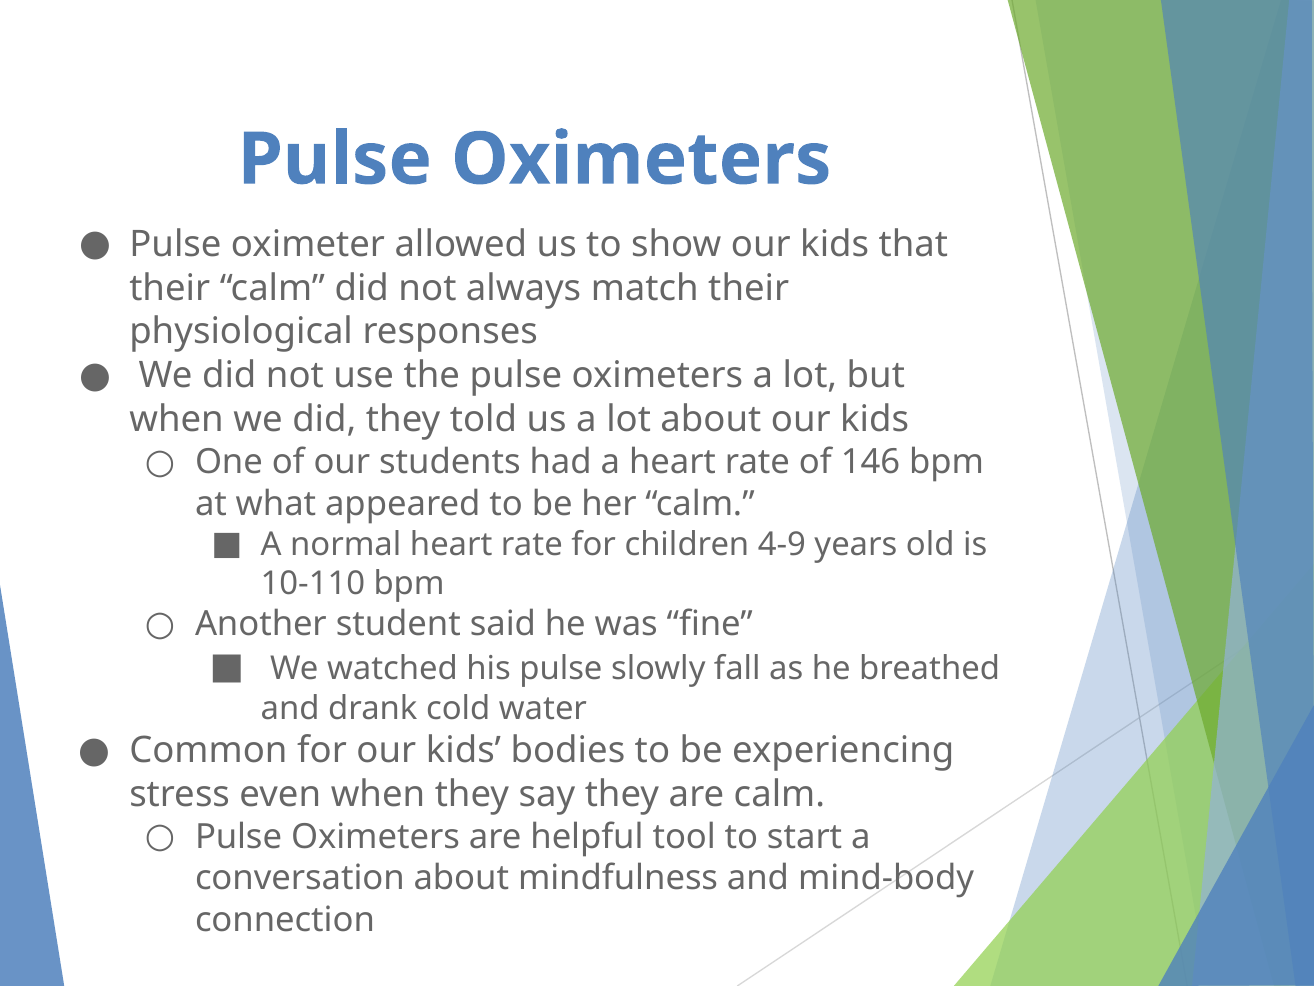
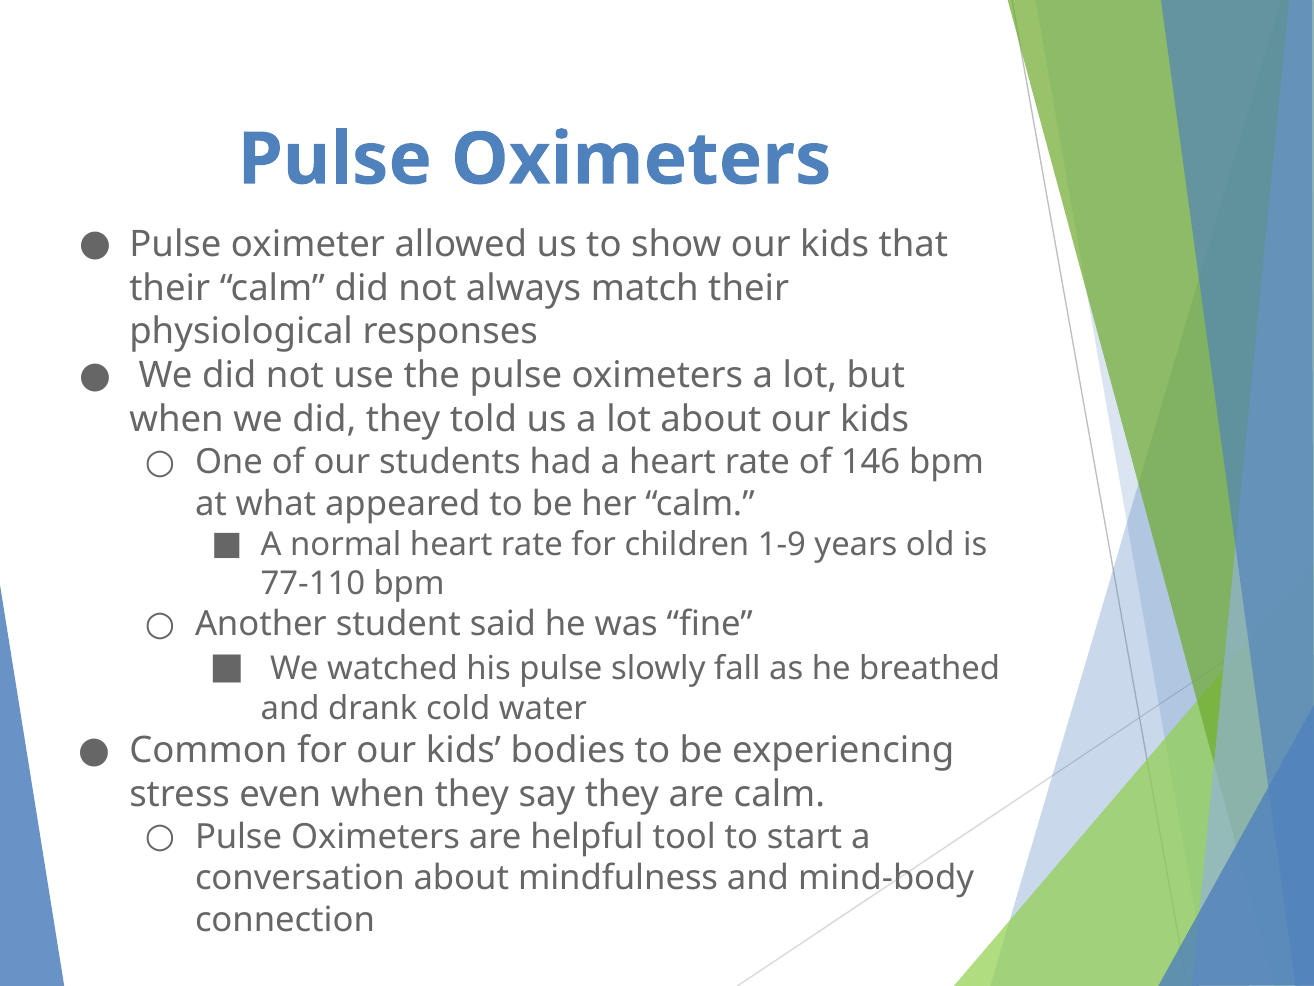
4-9: 4-9 -> 1-9
10-110: 10-110 -> 77-110
